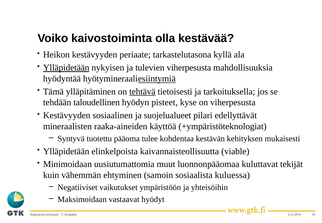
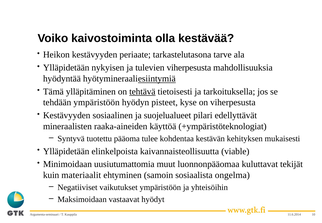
kyllä: kyllä -> tarve
Ylläpidetään at (66, 68) underline: present -> none
tehdään taloudellinen: taloudellinen -> ympäristöön
vähemmän: vähemmän -> materiaalit
kuluessa: kuluessa -> ongelma
